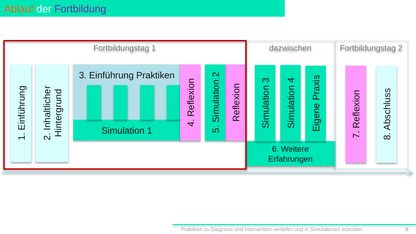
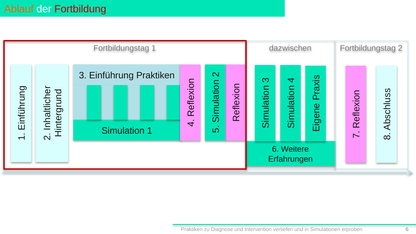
Fortbildung colour: purple -> red
